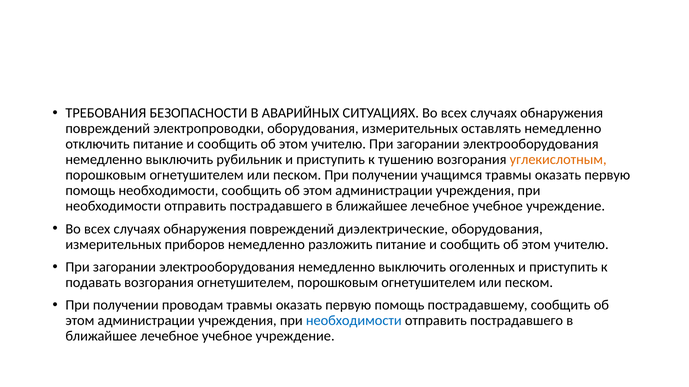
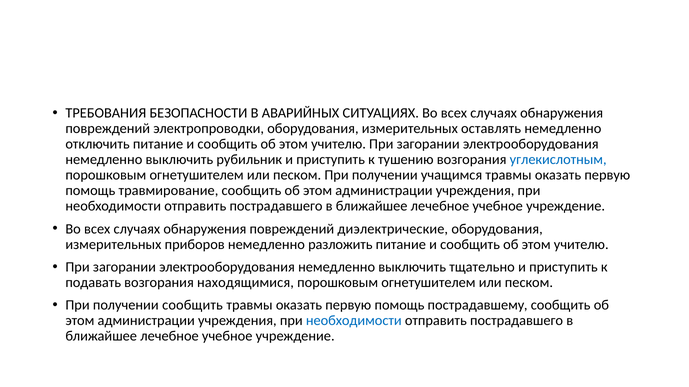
углекислотным colour: orange -> blue
помощь необходимости: необходимости -> травмирование
оголенных: оголенных -> тщательно
возгорания огнетушителем: огнетушителем -> находящимися
получении проводам: проводам -> сообщить
